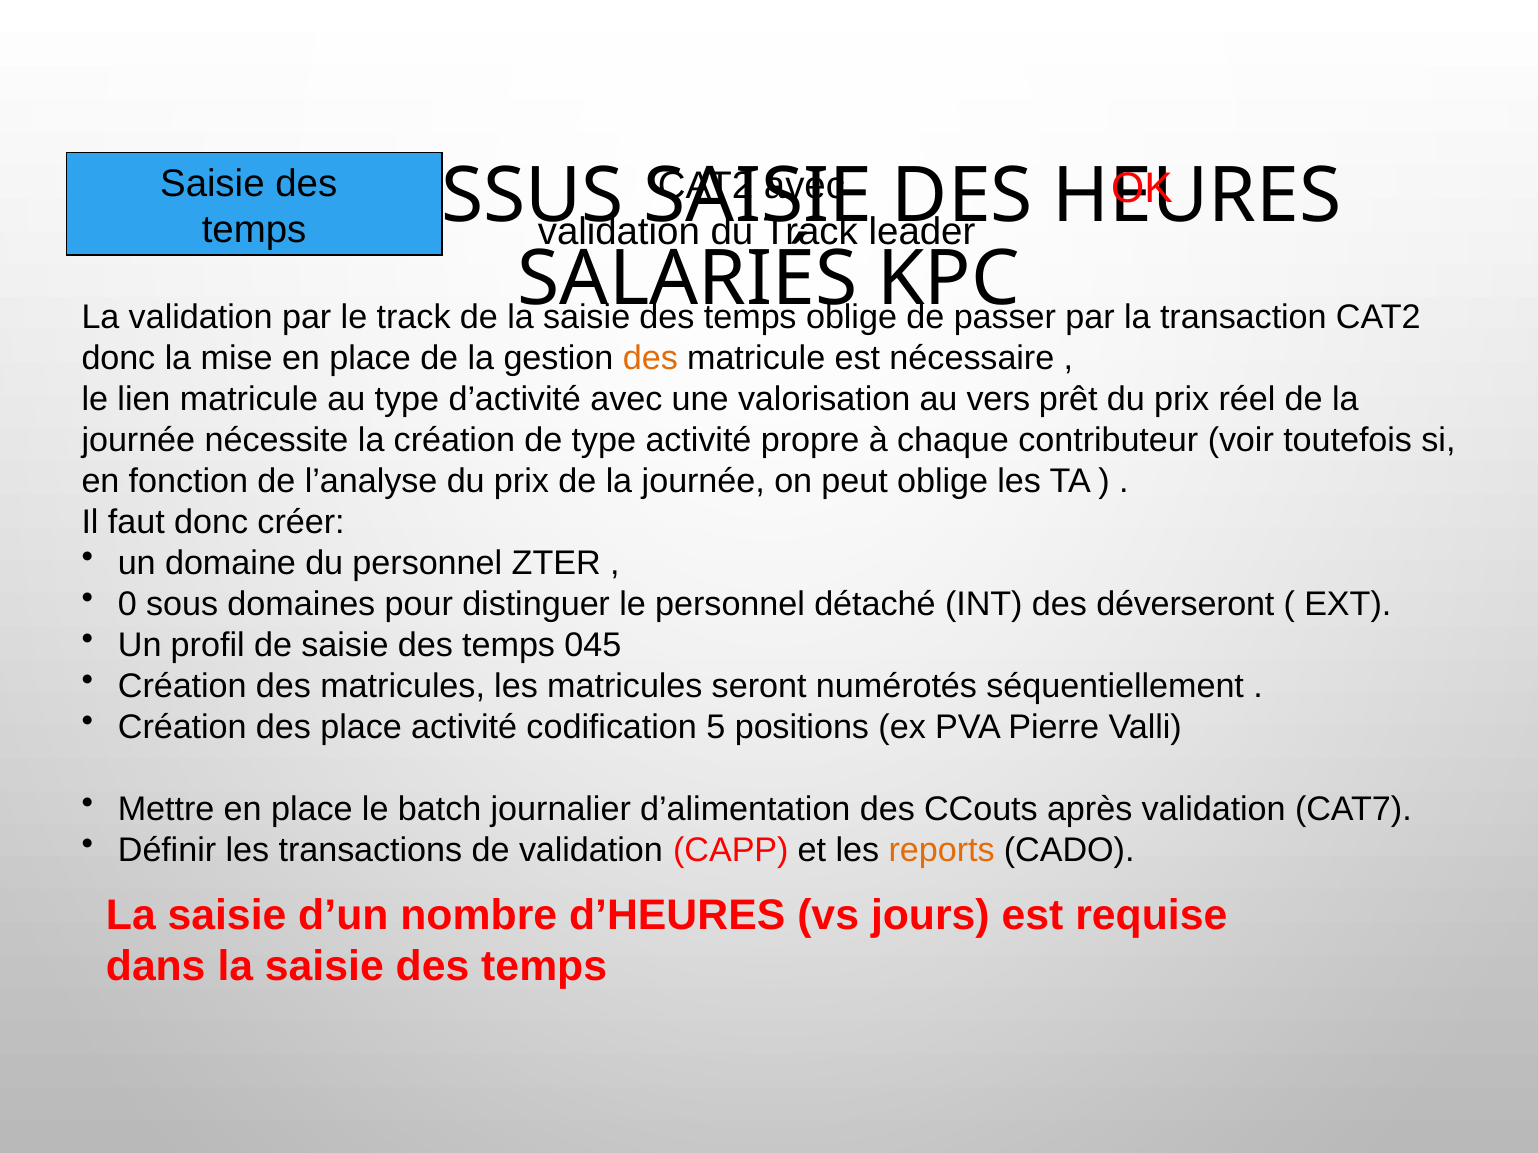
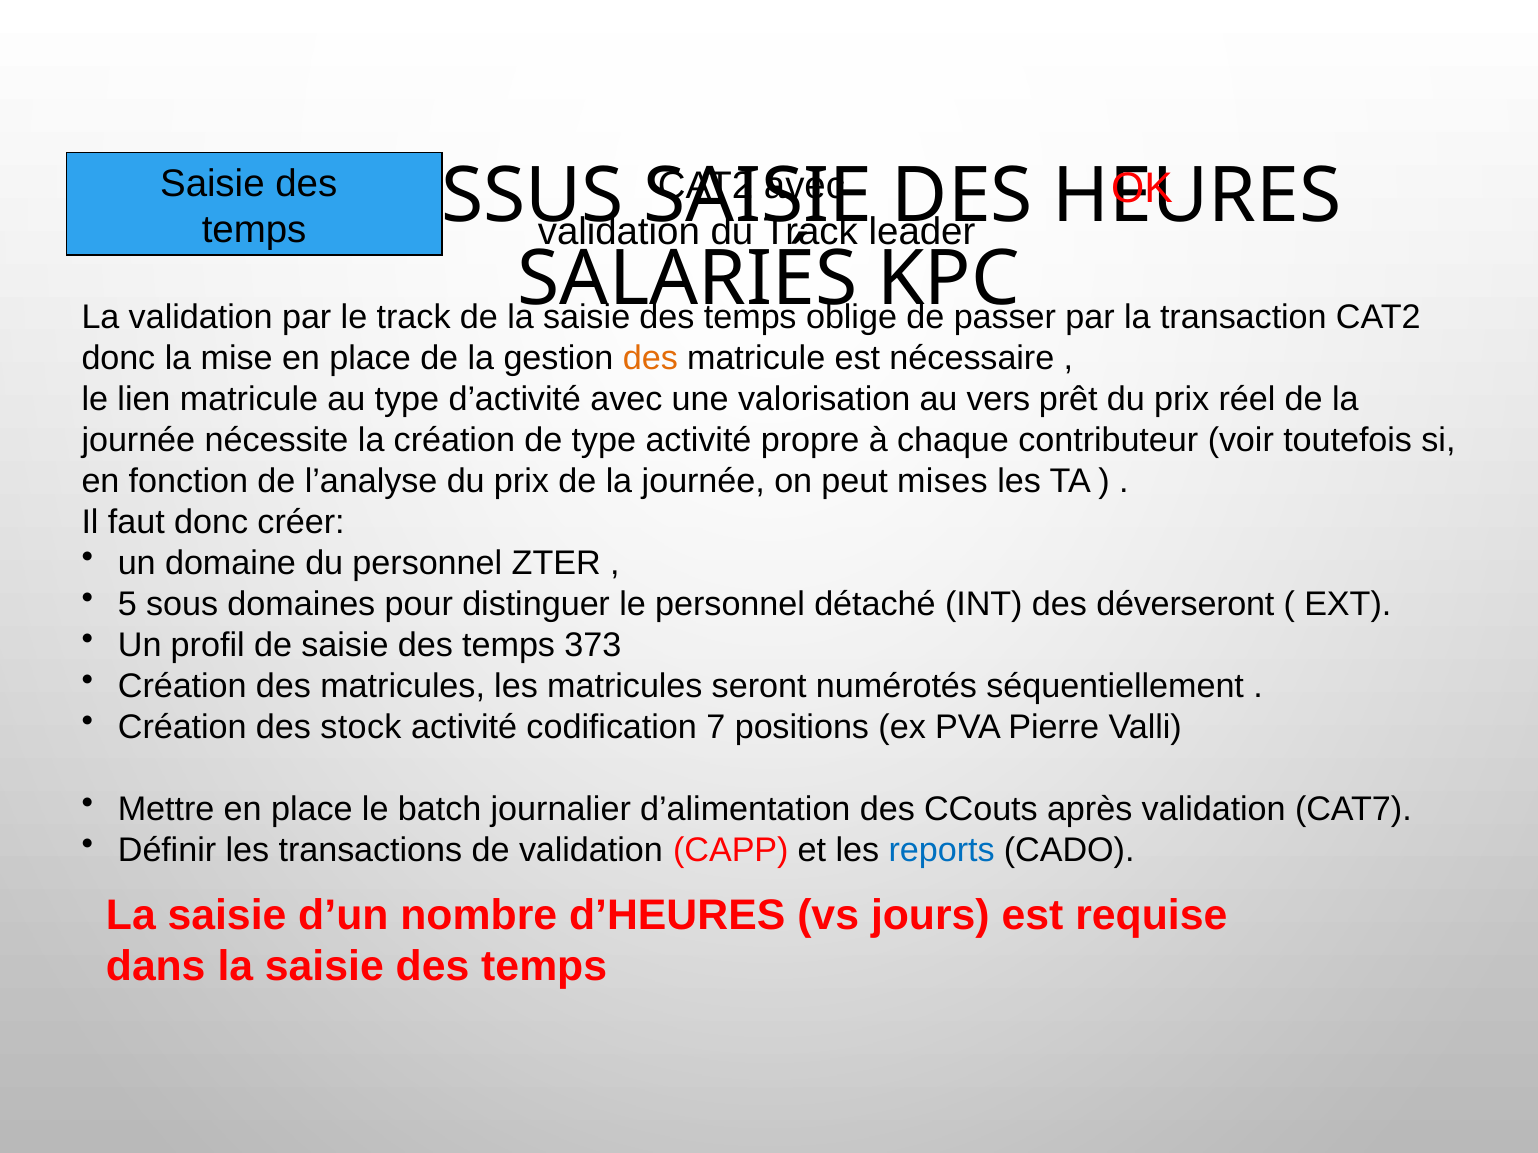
peut oblige: oblige -> mises
0: 0 -> 5
045: 045 -> 373
des place: place -> stock
5: 5 -> 7
reports colour: orange -> blue
